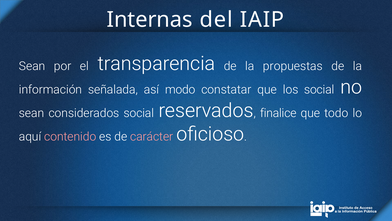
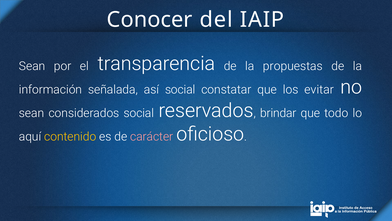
Internas: Internas -> Conocer
así modo: modo -> social
los social: social -> evitar
finalice: finalice -> brindar
contenido colour: pink -> yellow
